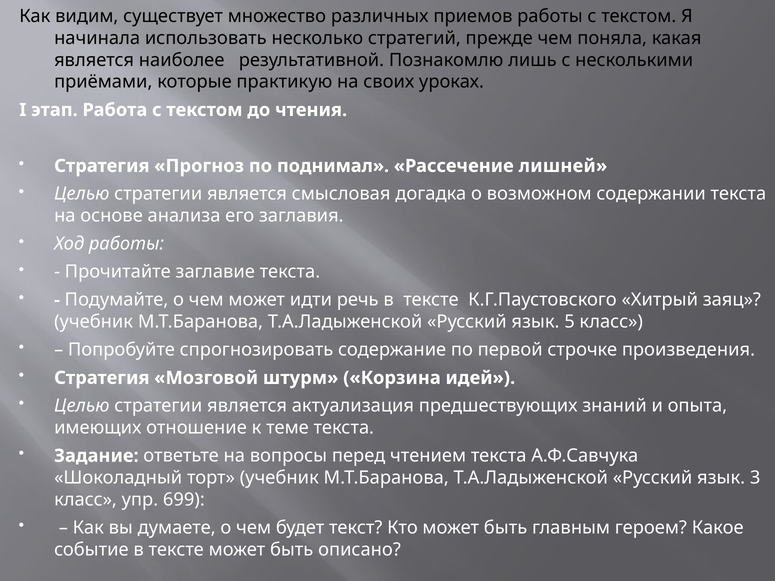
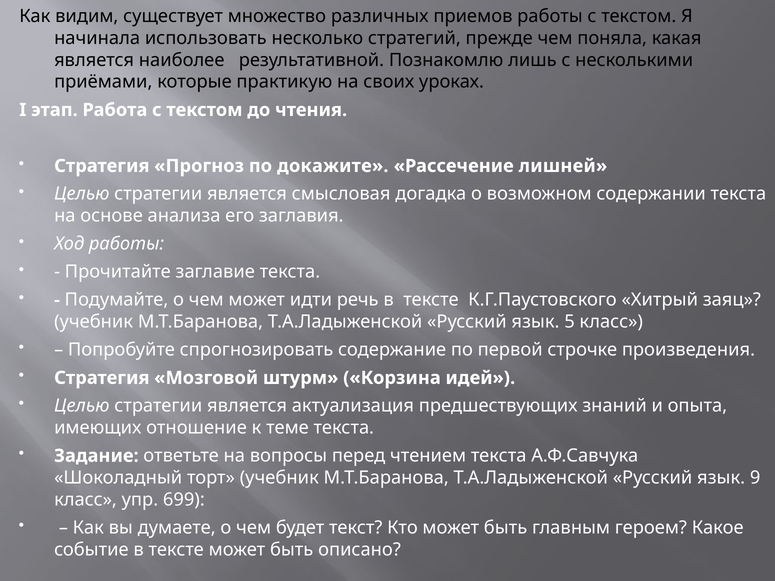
поднимал: поднимал -> докажите
3: 3 -> 9
